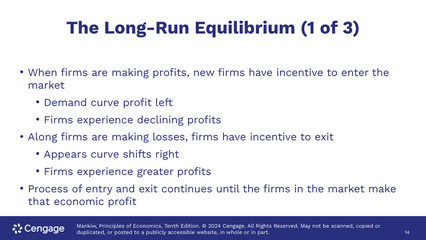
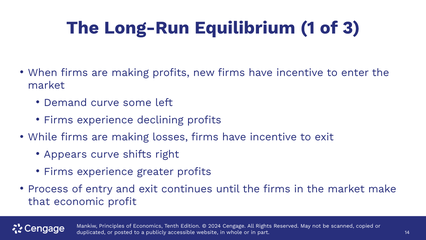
curve profit: profit -> some
Along: Along -> While
